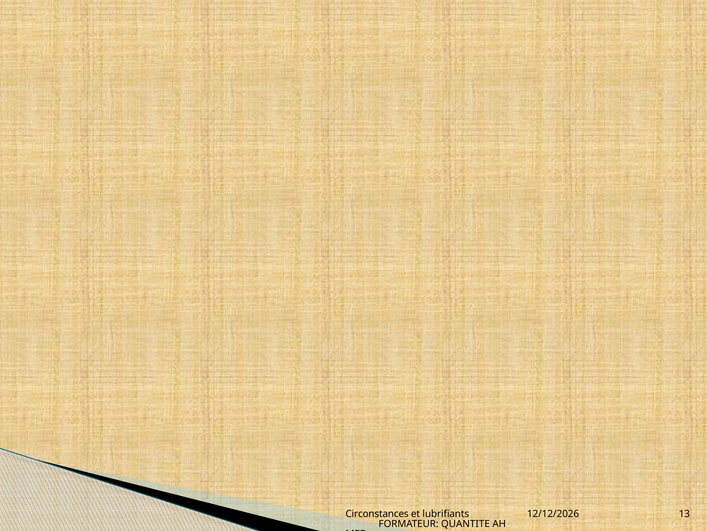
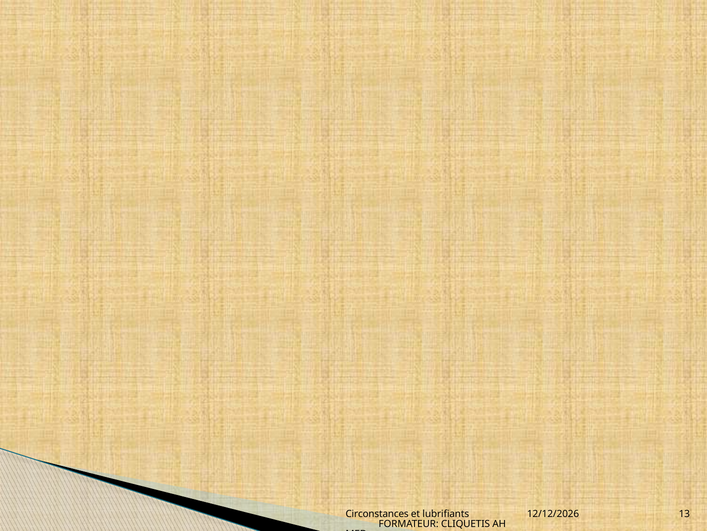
QUANTITE: QUANTITE -> CLIQUETIS
